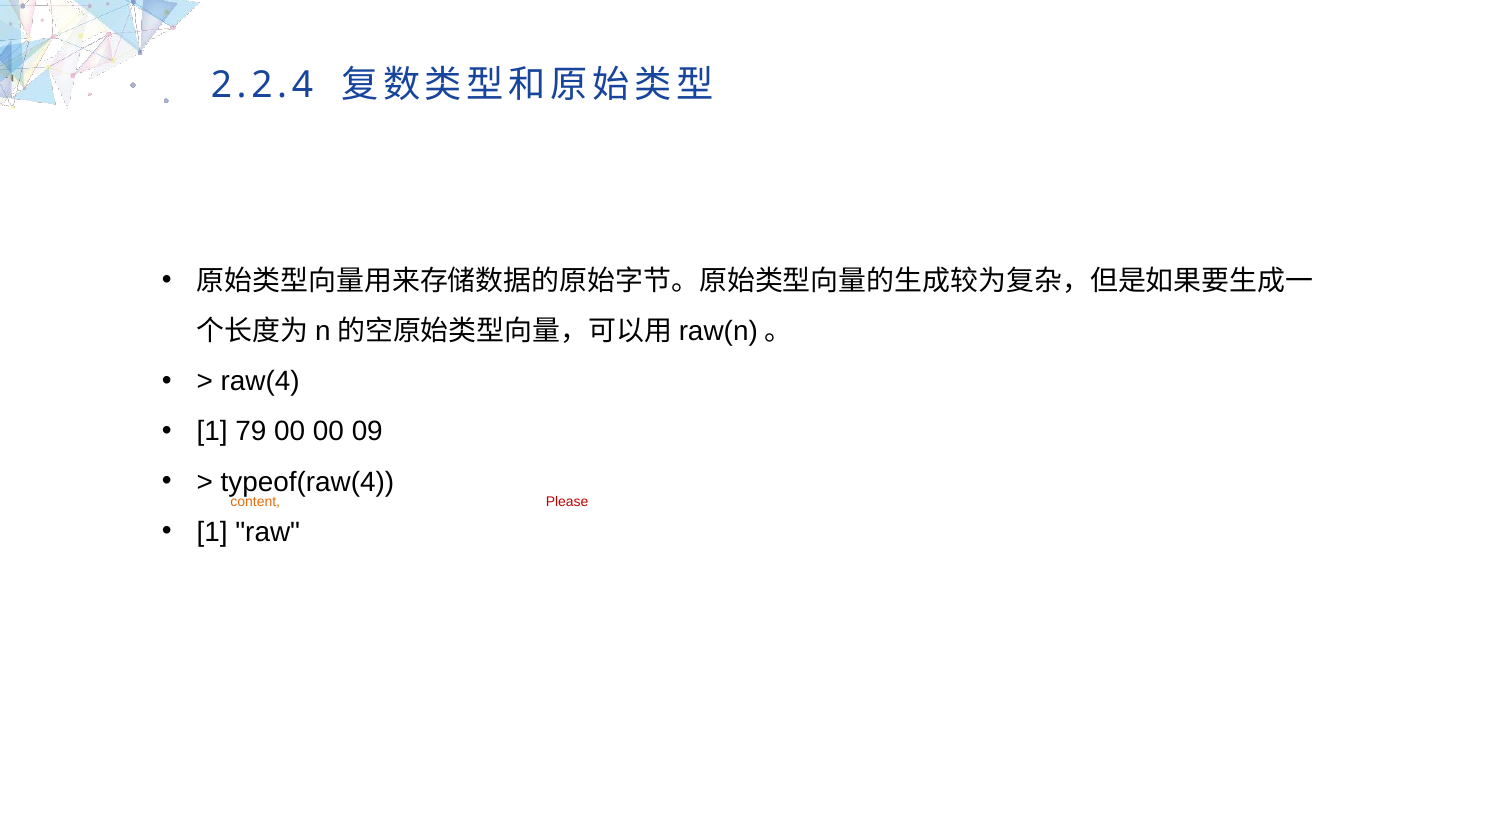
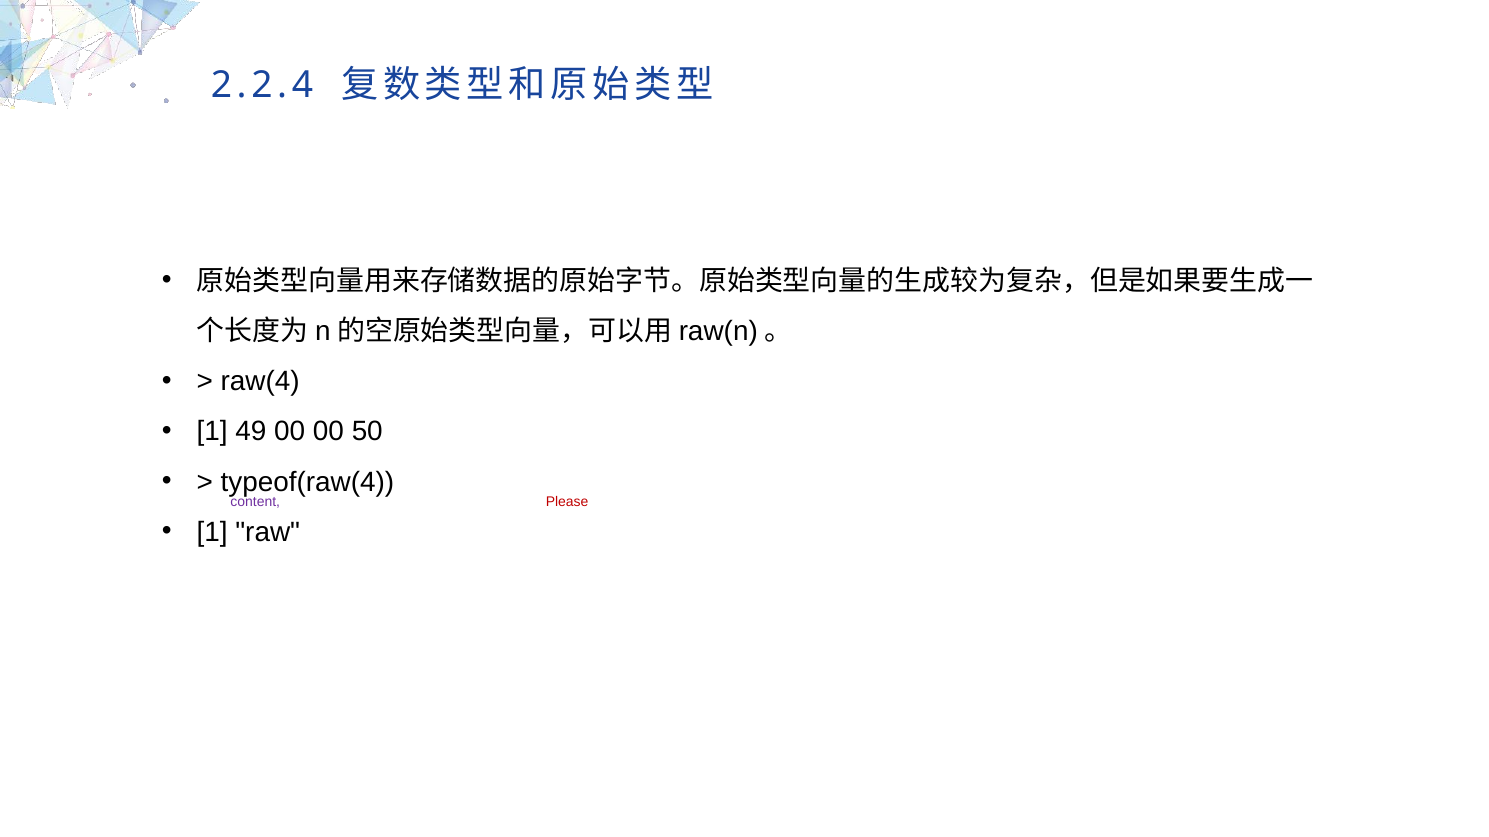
79: 79 -> 49
09: 09 -> 50
content at (255, 502) colour: orange -> purple
